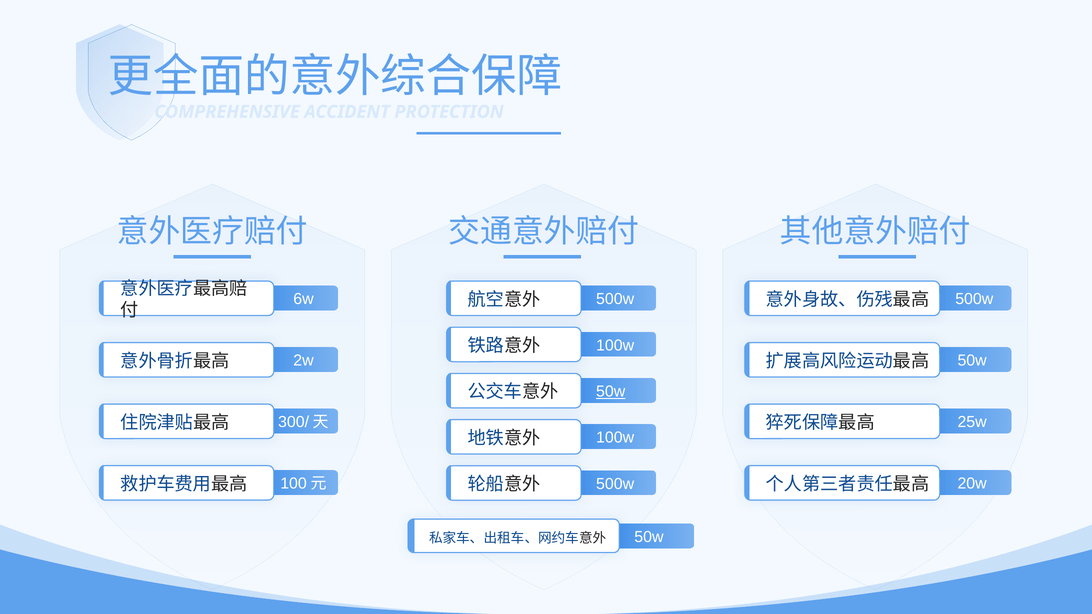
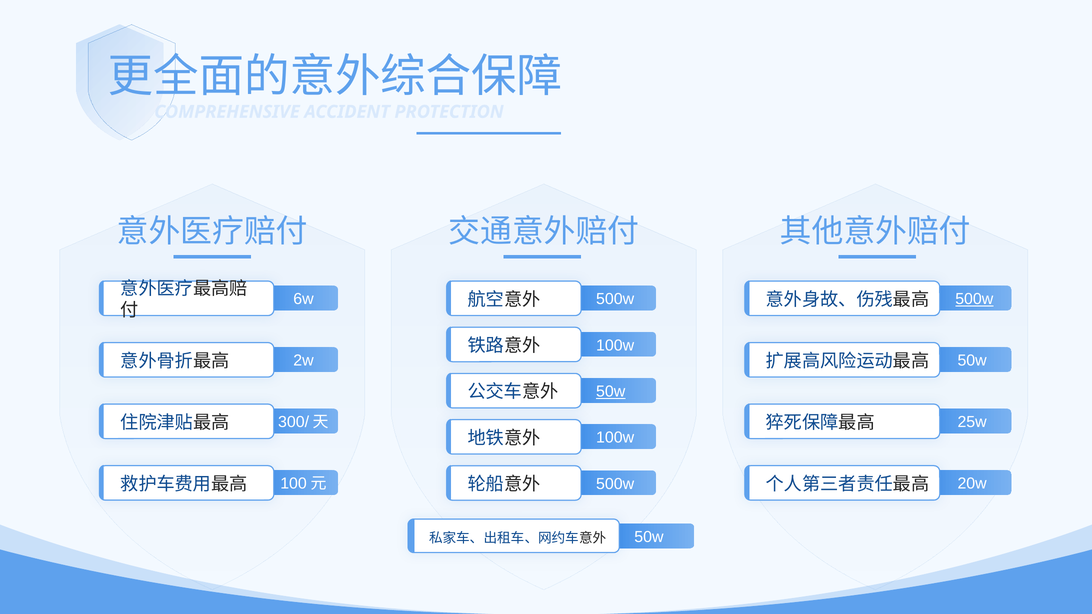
500w at (974, 299) underline: none -> present
